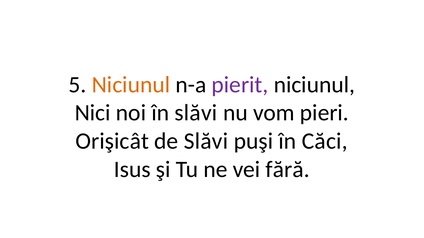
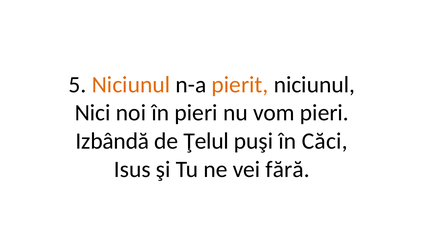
pierit colour: purple -> orange
în slăvi: slăvi -> pieri
Orişicât: Orişicât -> Izbândă
de Slăvi: Slăvi -> Ţelul
